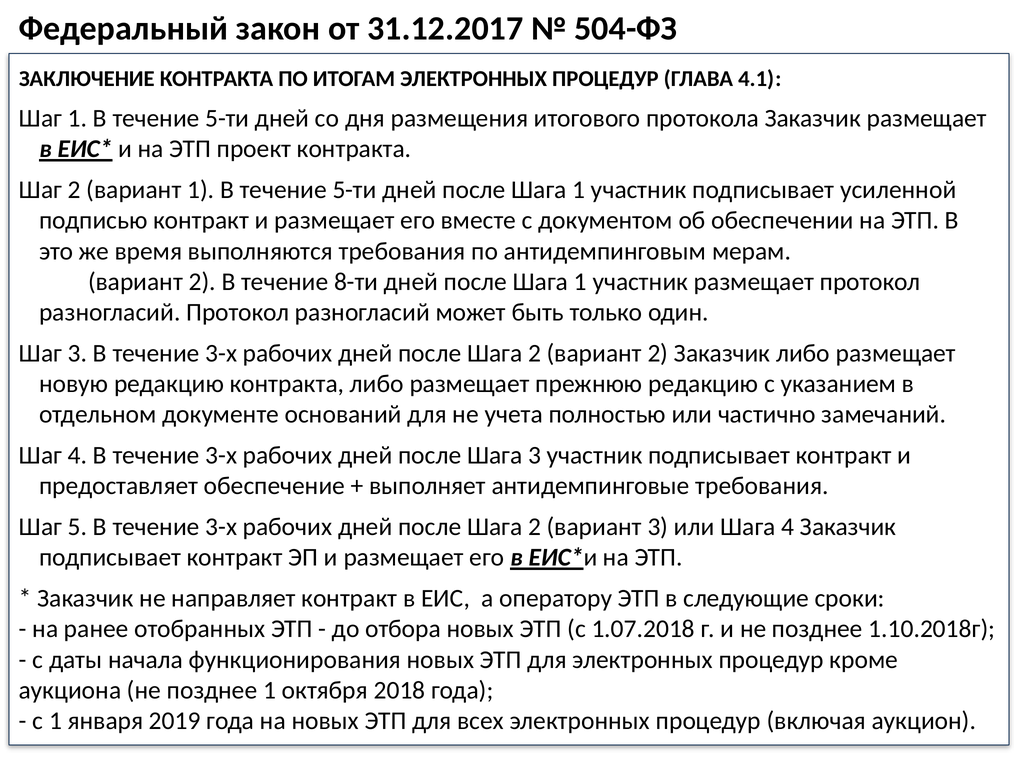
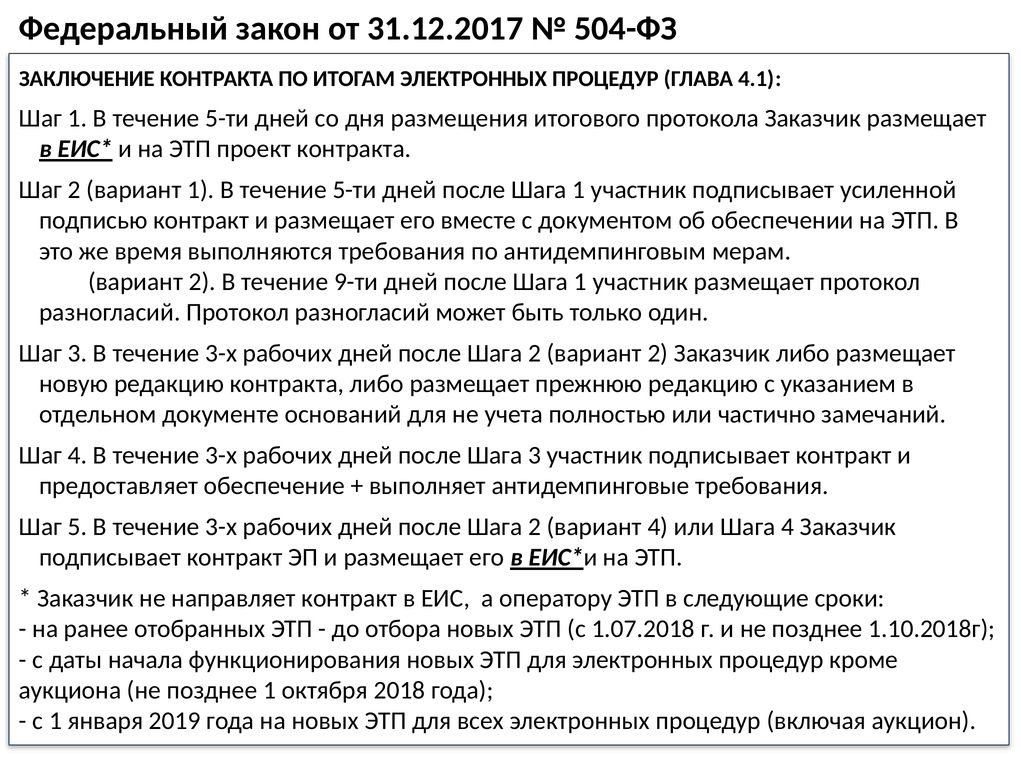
8-ти: 8-ти -> 9-ти
вариант 3: 3 -> 4
